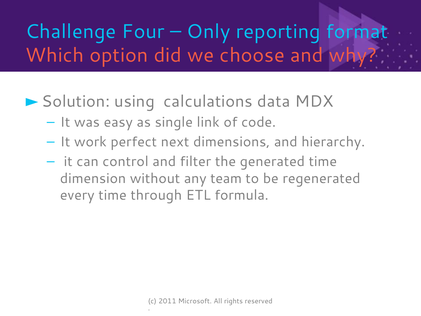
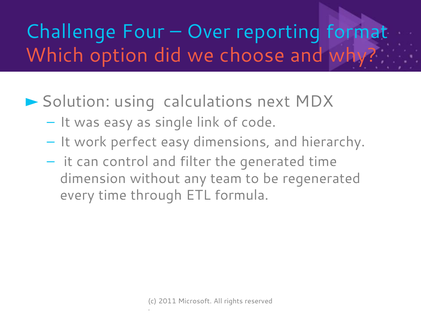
Only: Only -> Over
data: data -> next
perfect next: next -> easy
